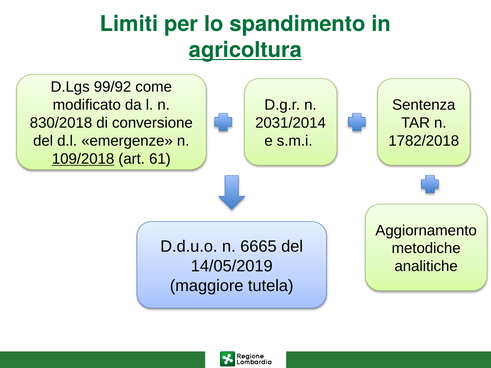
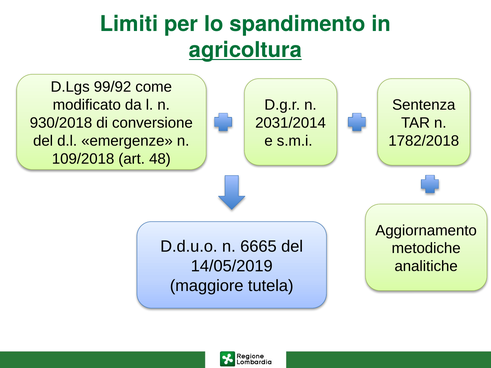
830/2018: 830/2018 -> 930/2018
109/2018 underline: present -> none
61: 61 -> 48
